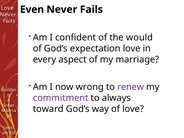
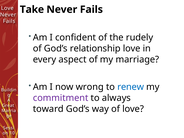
Even: Even -> Take
would: would -> rudely
expectation: expectation -> relationship
renew colour: purple -> blue
